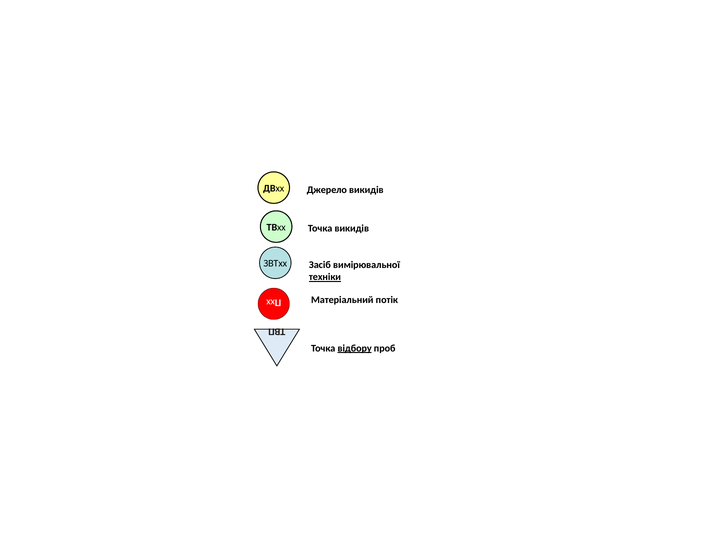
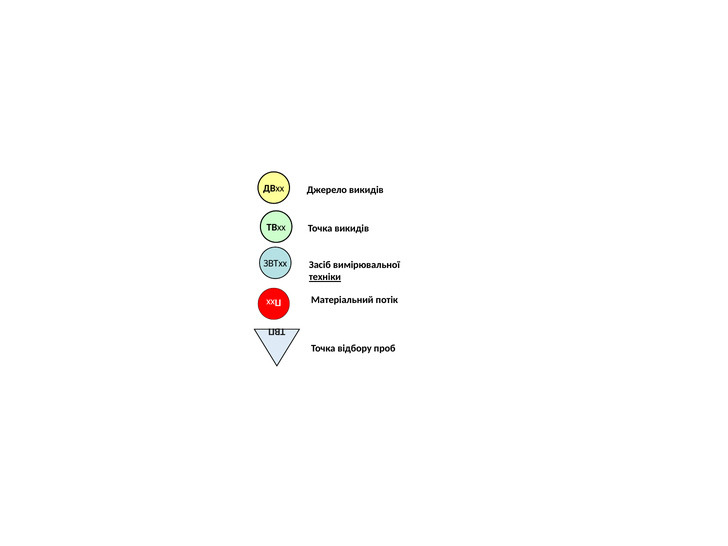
відбору underline: present -> none
